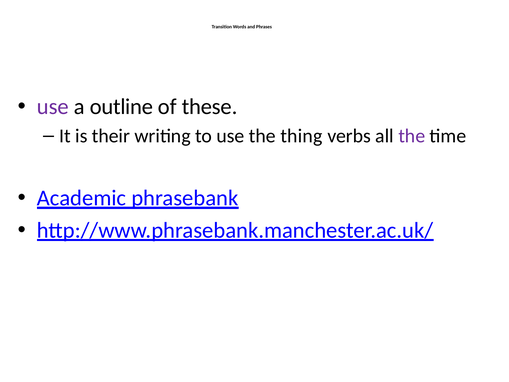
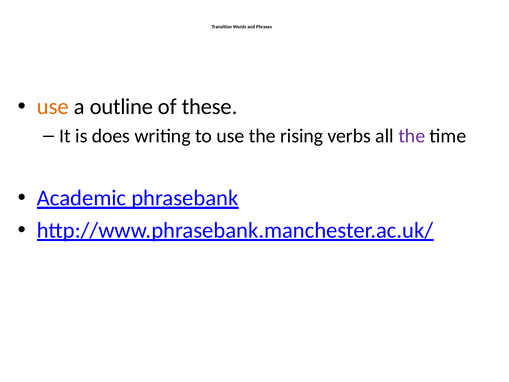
use at (53, 107) colour: purple -> orange
their: their -> does
thing: thing -> rising
